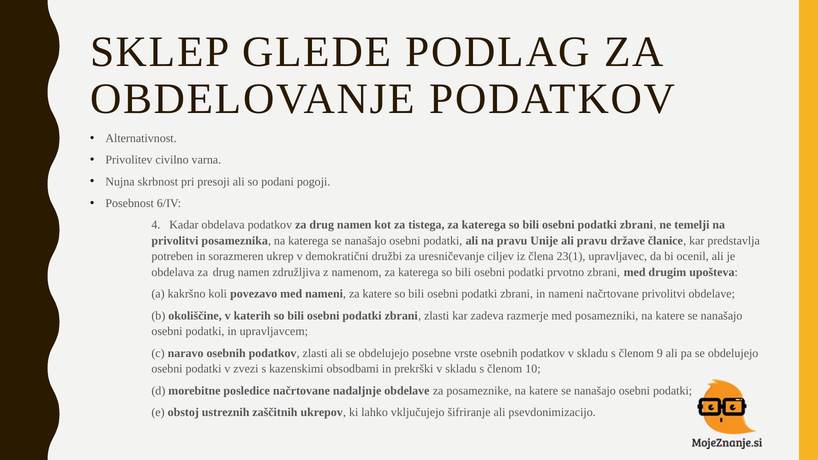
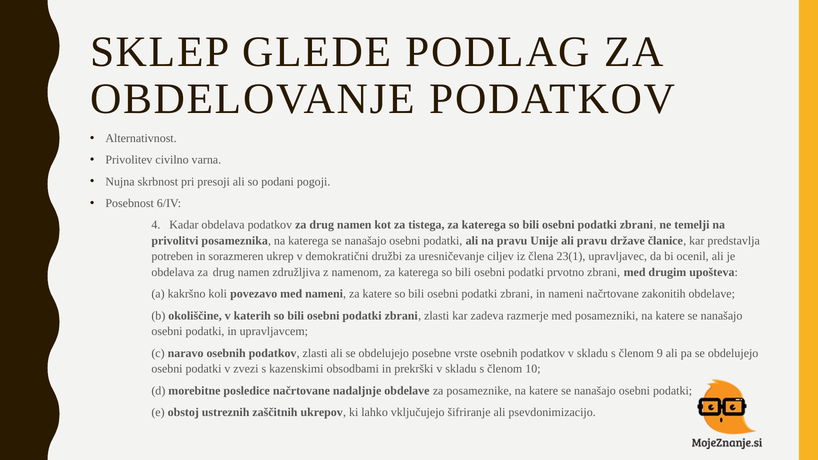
načrtovane privolitvi: privolitvi -> zakonitih
